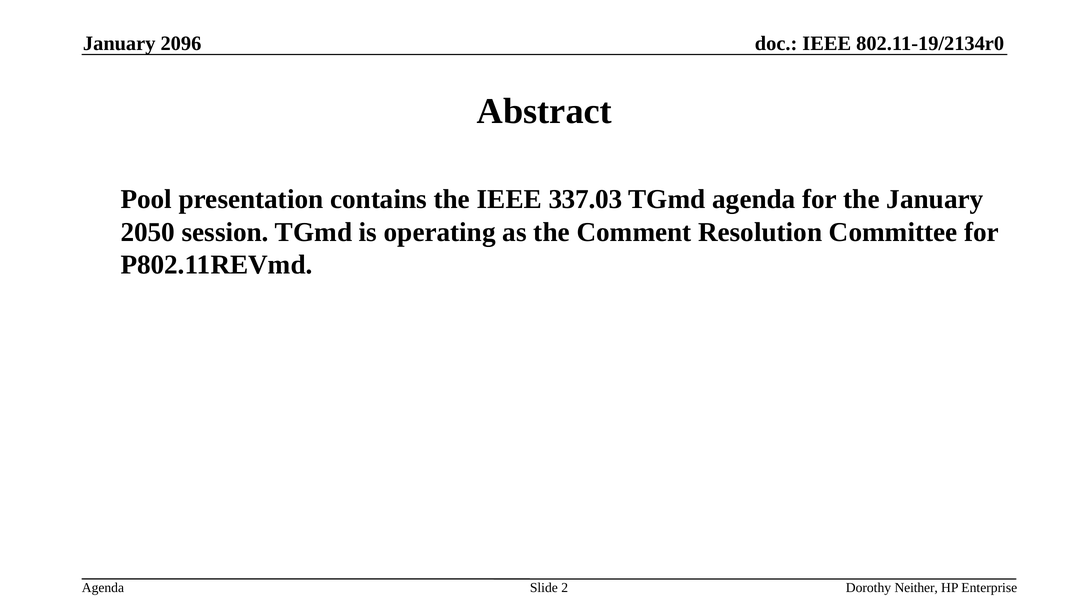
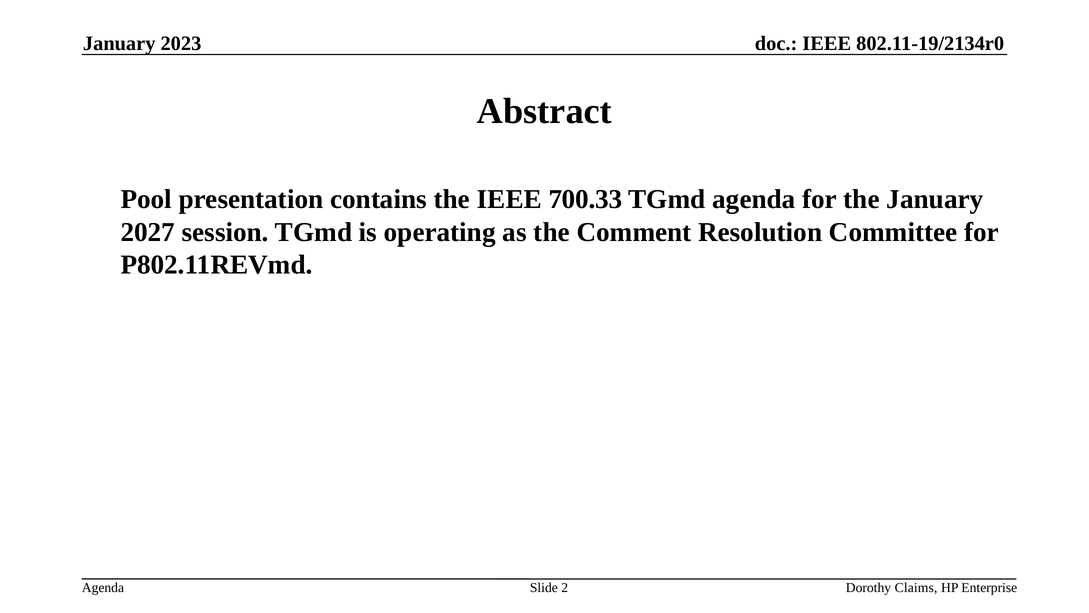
2096: 2096 -> 2023
337.03: 337.03 -> 700.33
2050: 2050 -> 2027
Neither: Neither -> Claims
